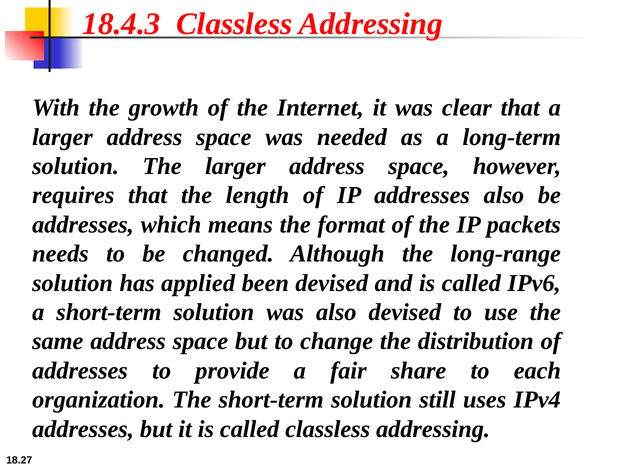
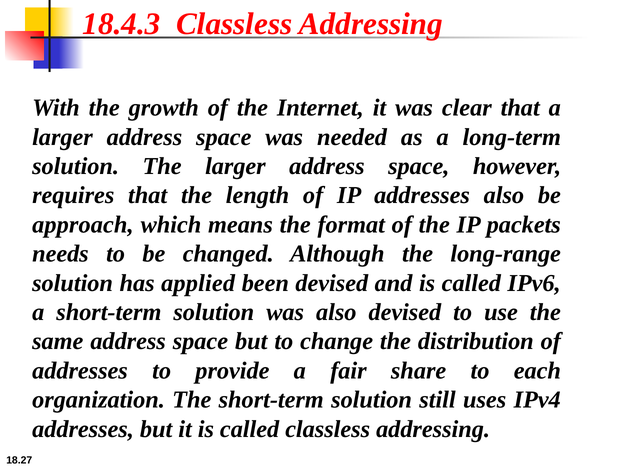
addresses at (83, 225): addresses -> approach
